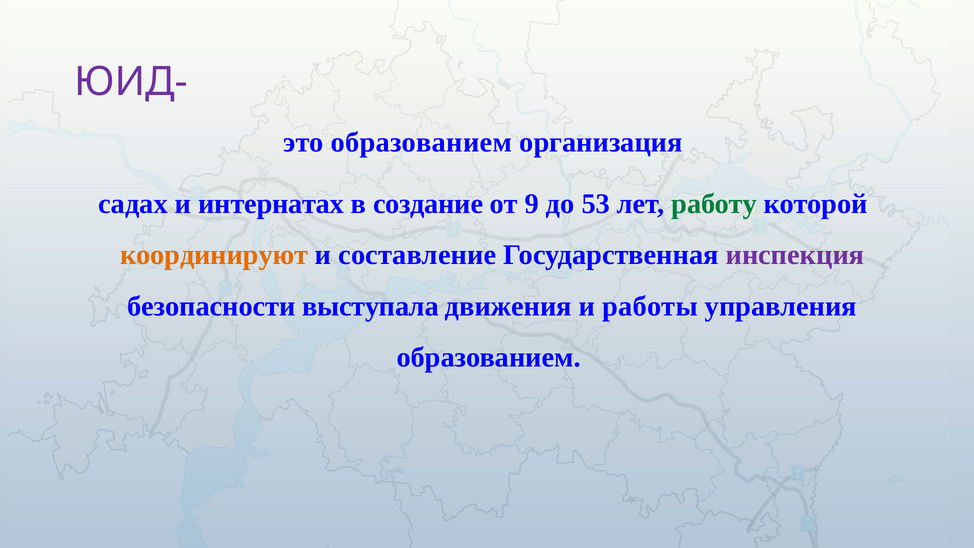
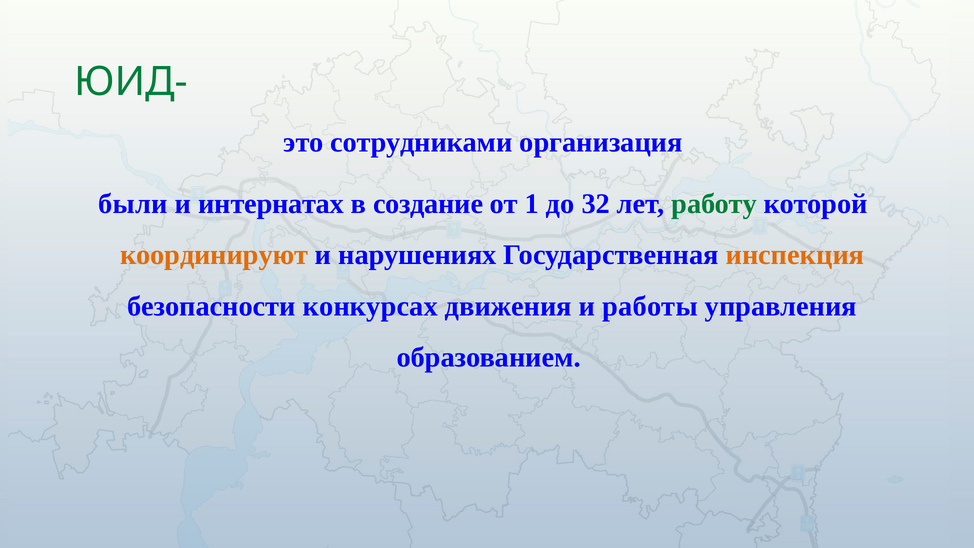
ЮИД- colour: purple -> green
это образованием: образованием -> сотрудниками
садах: садах -> были
9: 9 -> 1
53: 53 -> 32
составление: составление -> нарушениях
инспекция colour: purple -> orange
выступала: выступала -> конкурсах
